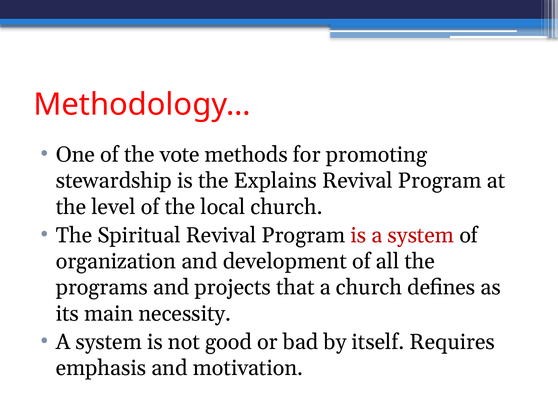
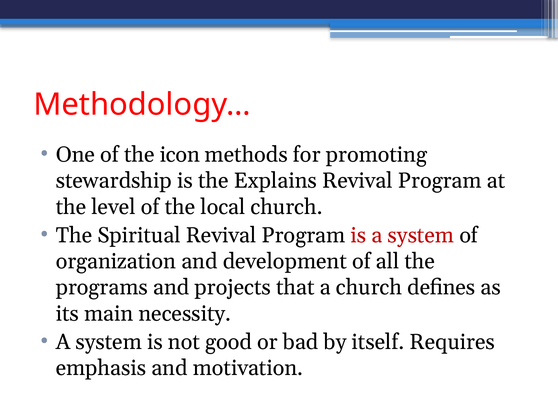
vote: vote -> icon
